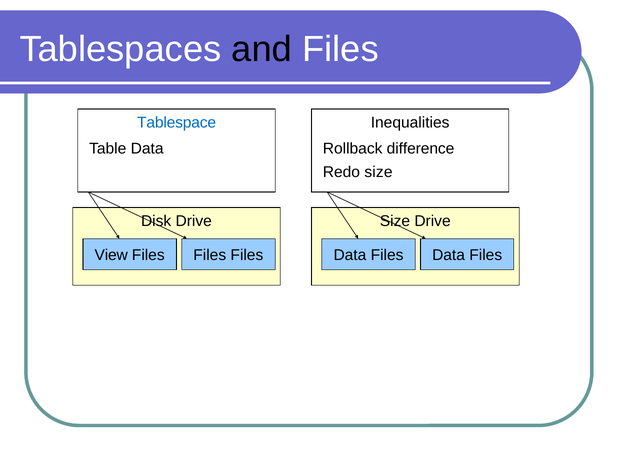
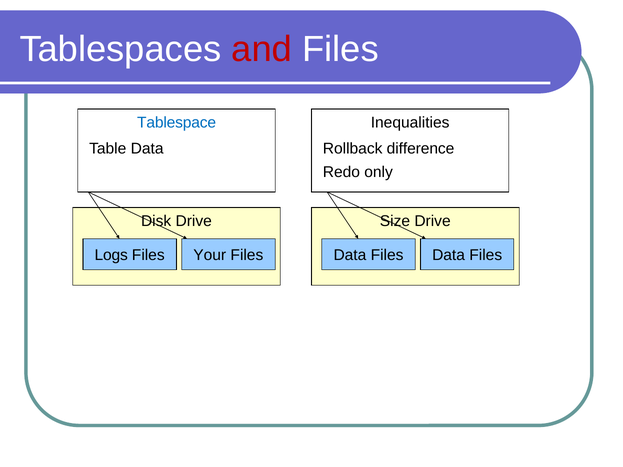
and colour: black -> red
Redo size: size -> only
View: View -> Logs
Files at (210, 255): Files -> Your
